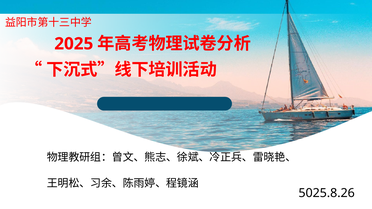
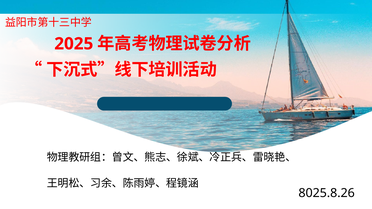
5025.8.26: 5025.8.26 -> 8025.8.26
